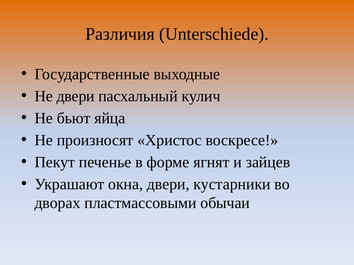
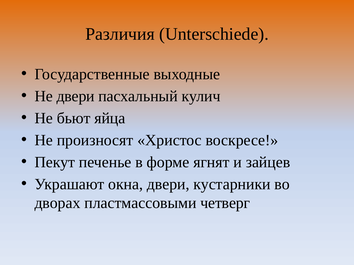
обычаи: обычаи -> четверг
